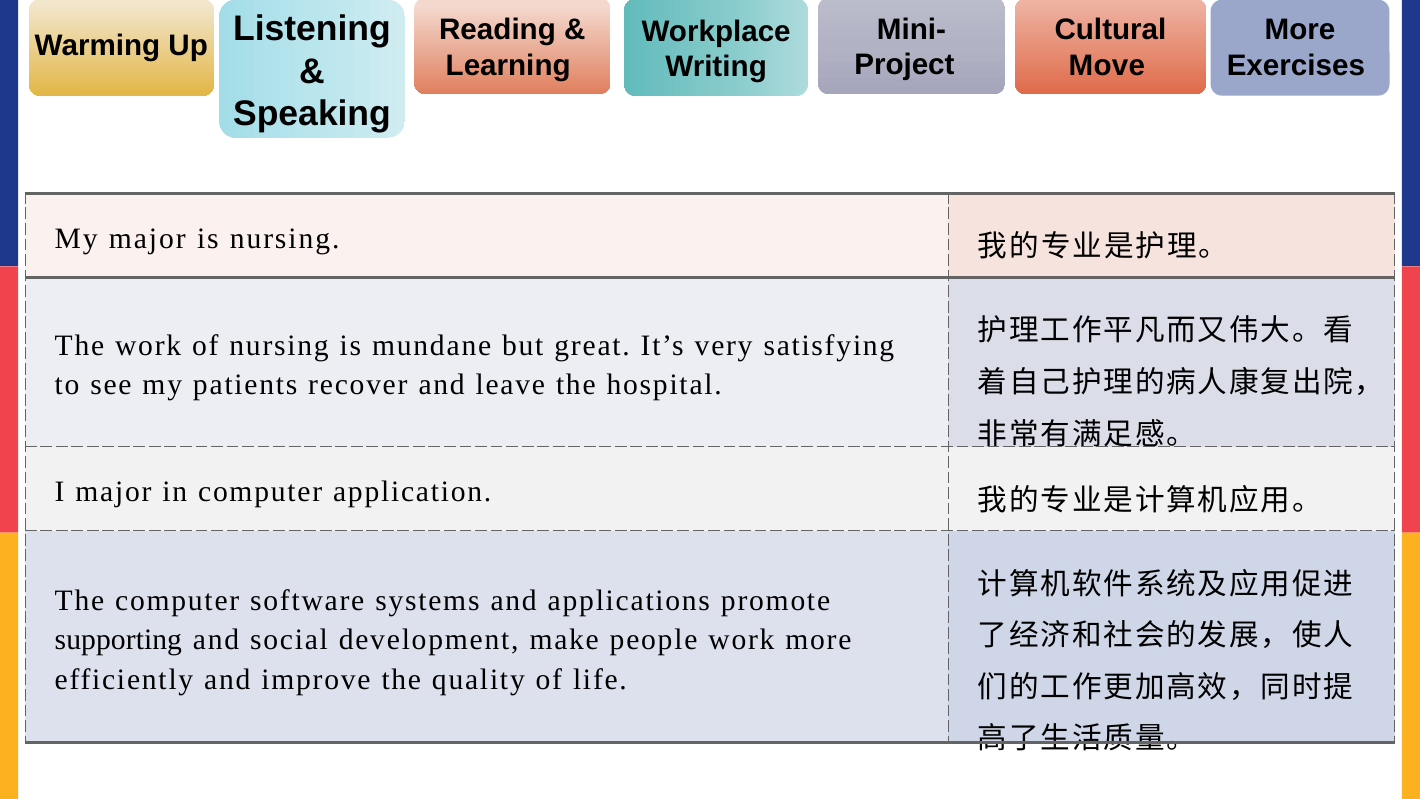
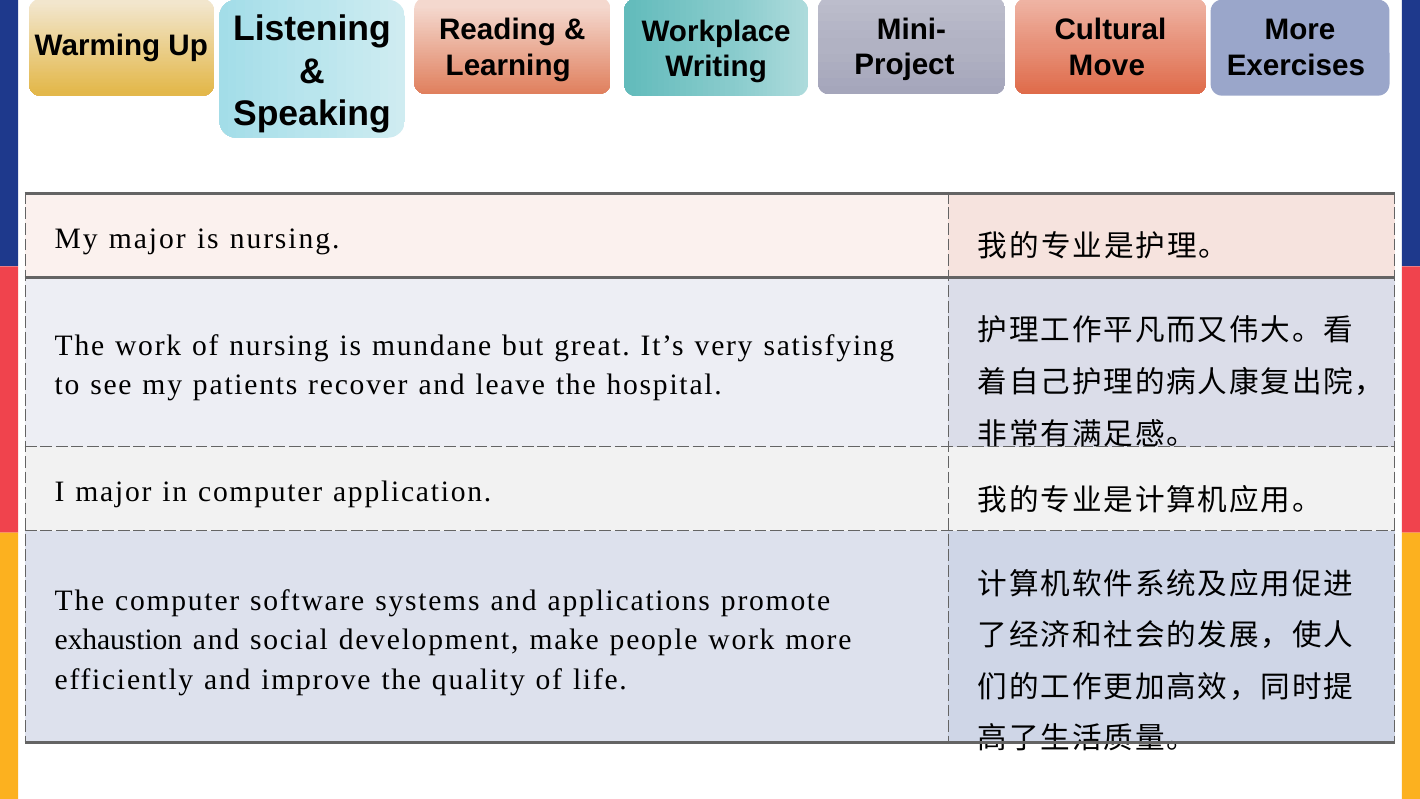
supporting: supporting -> exhaustion
